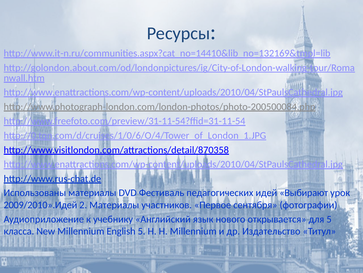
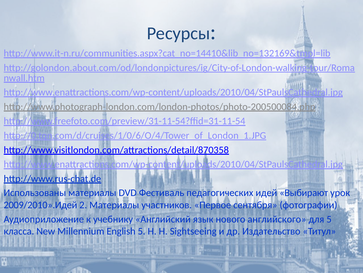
открывается: открывается -> английского
Н Millennium: Millennium -> Sightseeing
